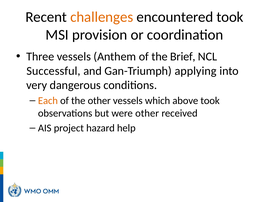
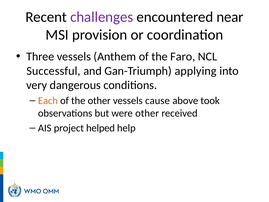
challenges colour: orange -> purple
encountered took: took -> near
Brief: Brief -> Faro
which: which -> cause
hazard: hazard -> helped
